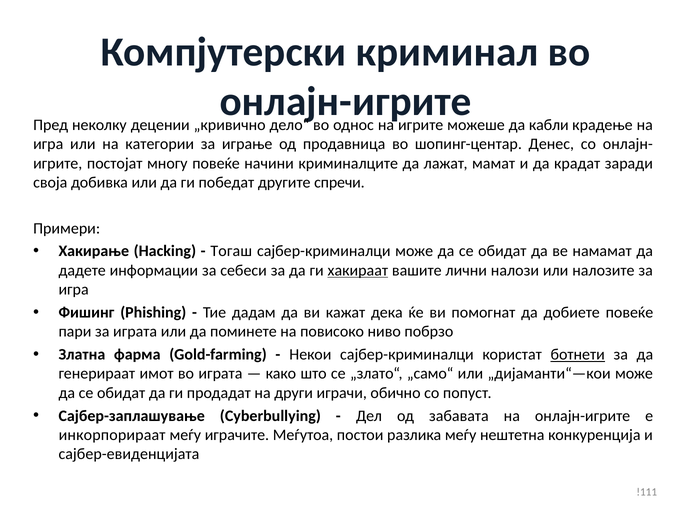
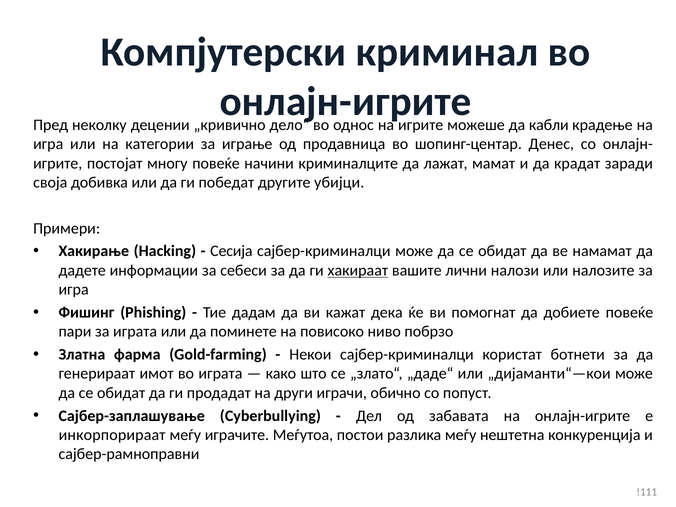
спречи: спречи -> убијци
Тогаш: Тогаш -> Сесија
ботнети underline: present -> none
„само“: „само“ -> „даде“
сајбер-евиденцијата: сајбер-евиденцијата -> сајбер-рамноправни
